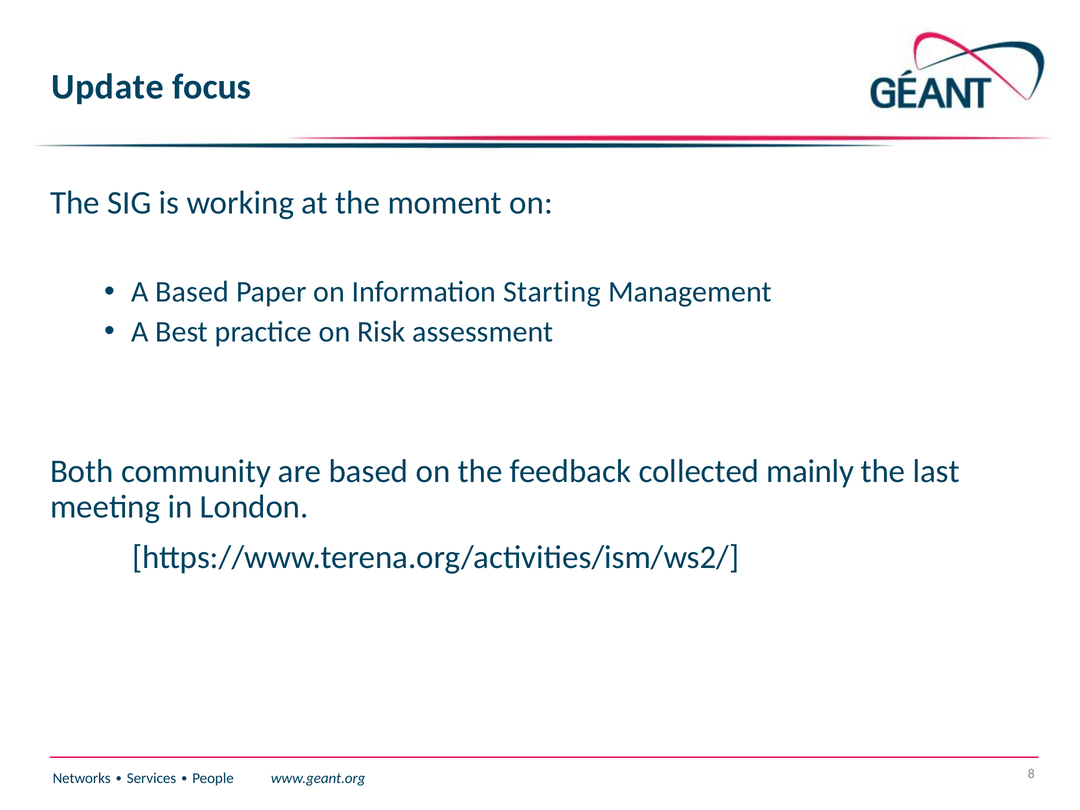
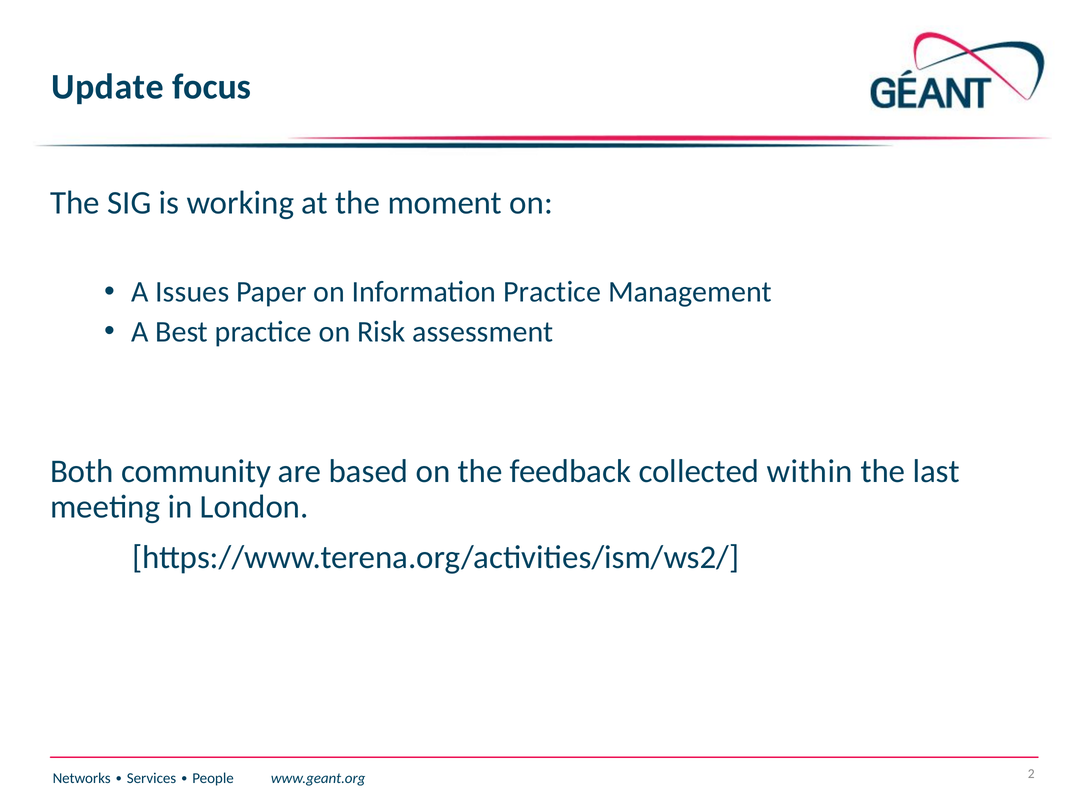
A Based: Based -> Issues
Information Starting: Starting -> Practice
mainly: mainly -> within
8: 8 -> 2
